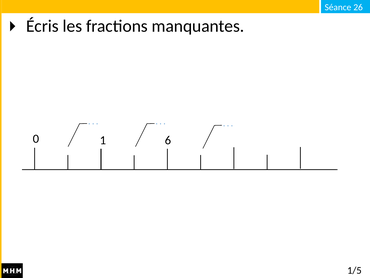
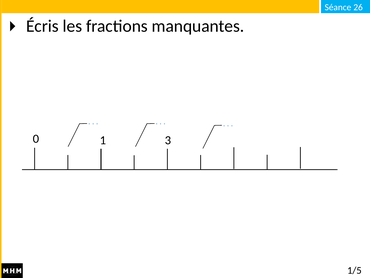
6: 6 -> 3
